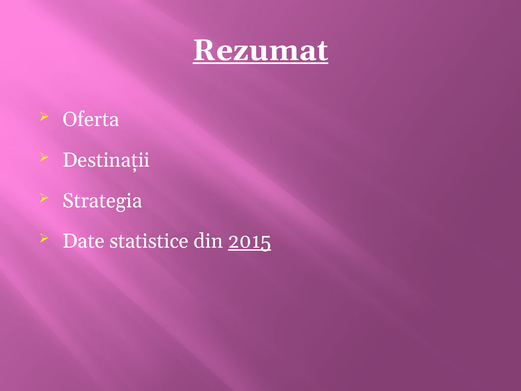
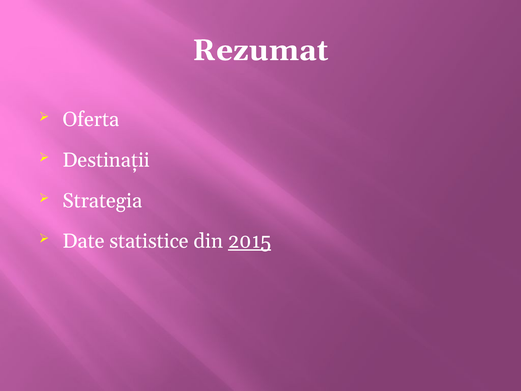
Rezumat underline: present -> none
